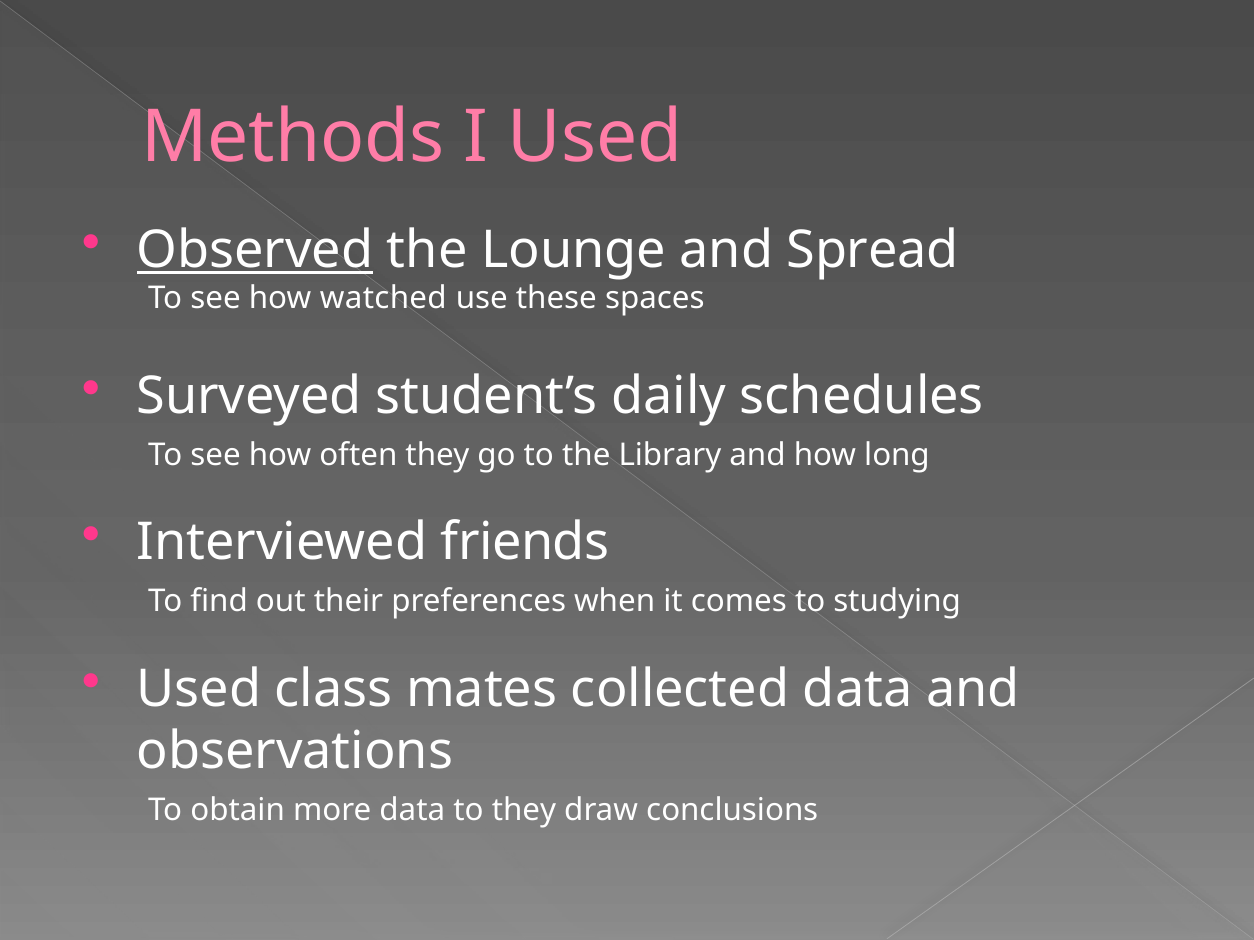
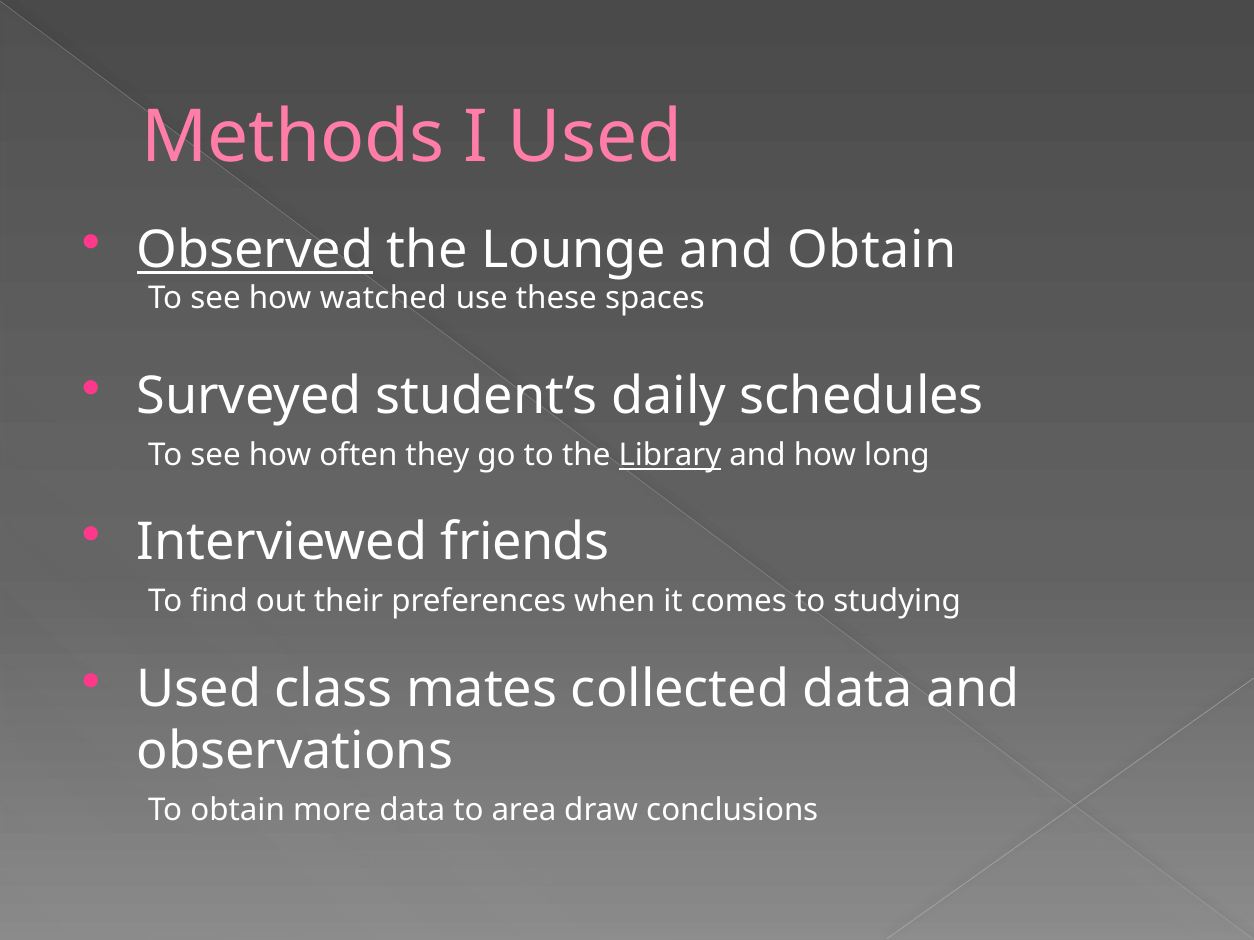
and Spread: Spread -> Obtain
Library underline: none -> present
to they: they -> area
